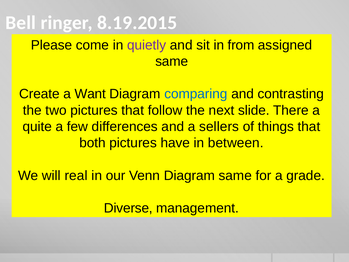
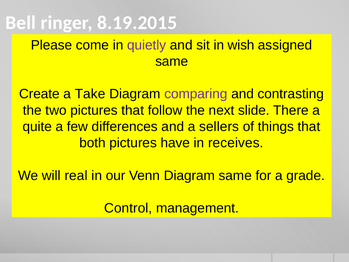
from: from -> wish
Want: Want -> Take
comparing colour: blue -> purple
between: between -> receives
Diverse: Diverse -> Control
